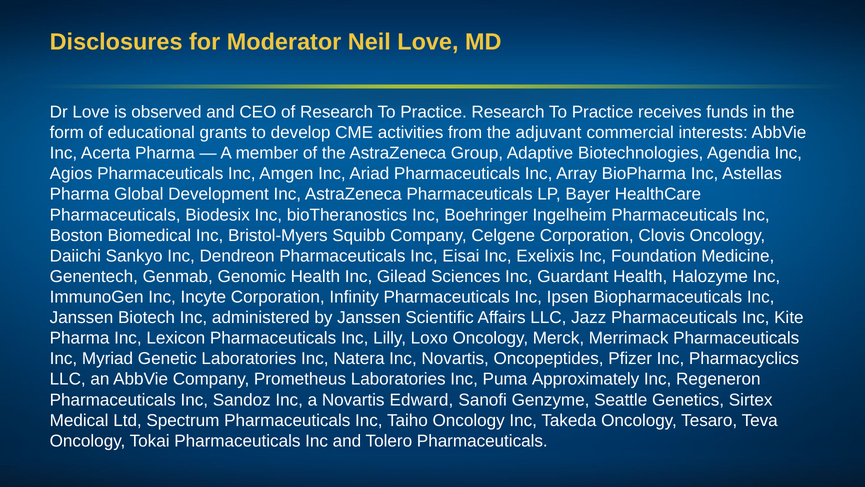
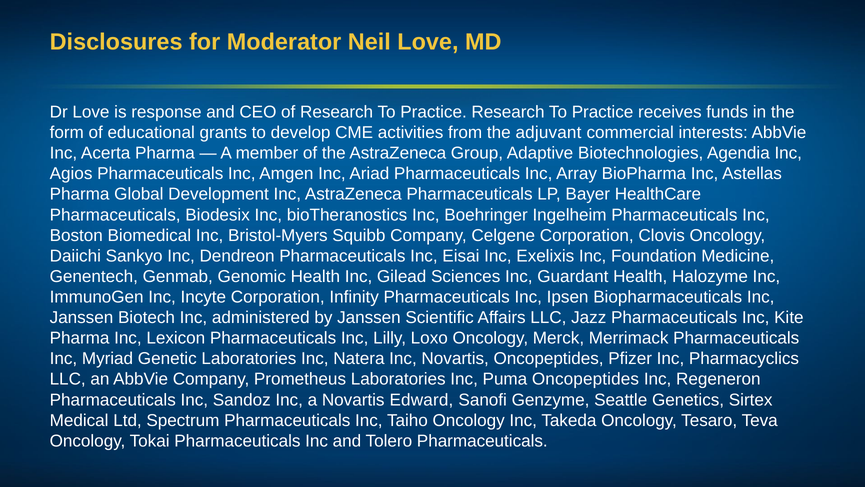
observed: observed -> response
Puma Approximately: Approximately -> Oncopeptides
